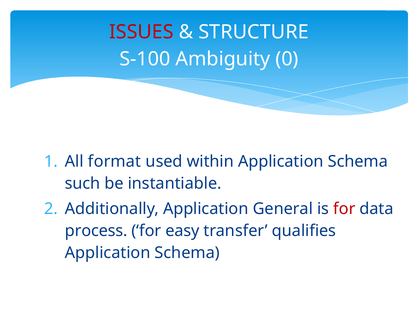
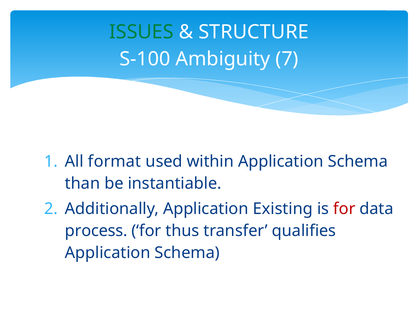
ISSUES colour: red -> green
0: 0 -> 7
such: such -> than
General: General -> Existing
easy: easy -> thus
